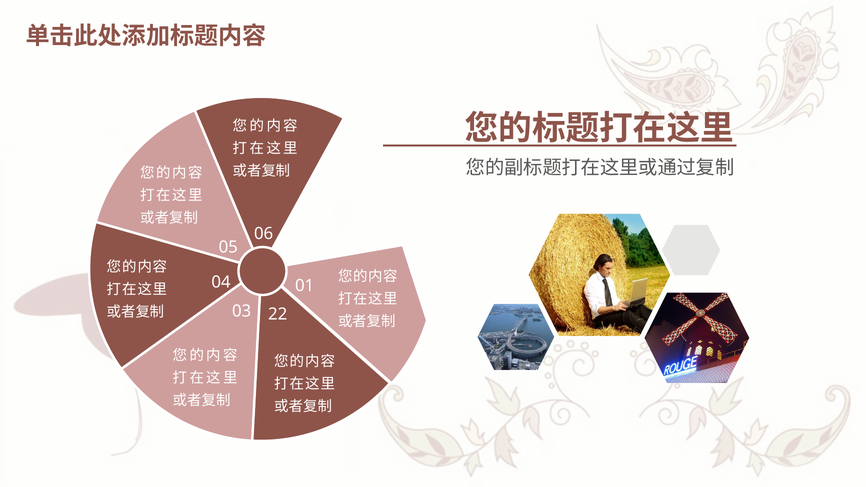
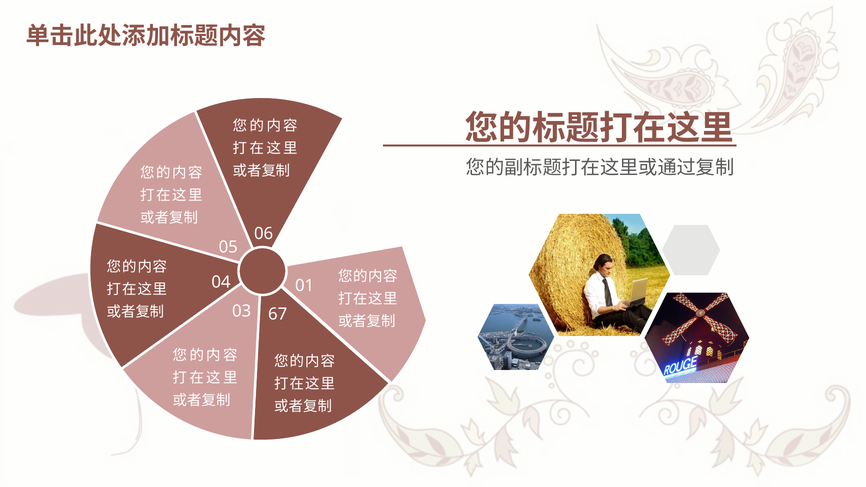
22: 22 -> 67
